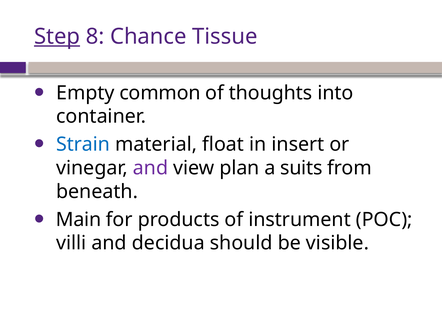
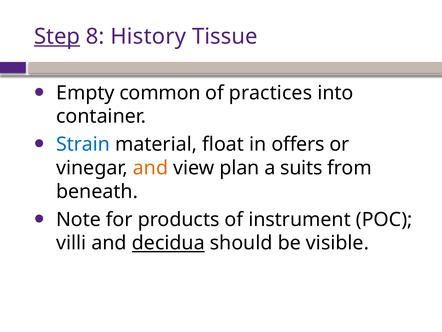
Chance: Chance -> History
thoughts: thoughts -> practices
insert: insert -> offers
and at (150, 168) colour: purple -> orange
Main: Main -> Note
decidua underline: none -> present
